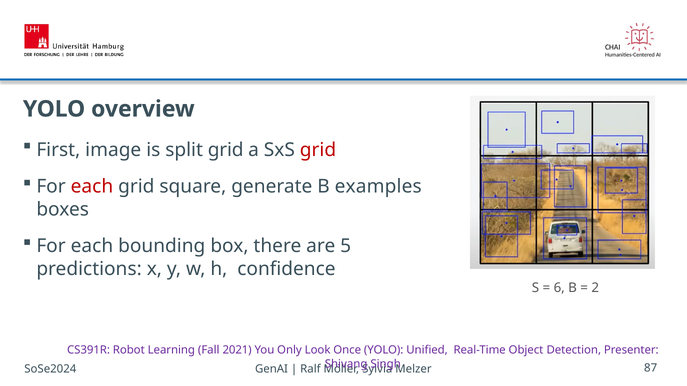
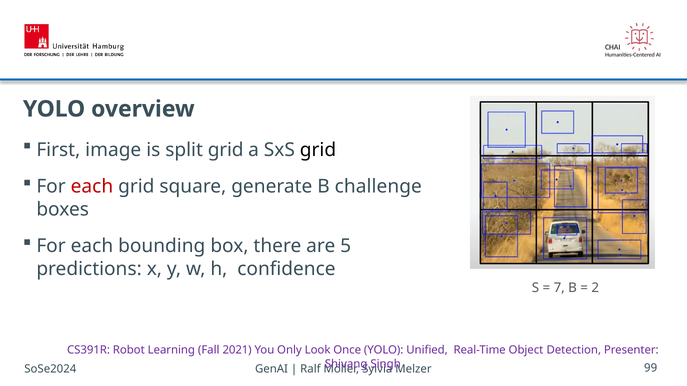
grid at (318, 150) colour: red -> black
examples: examples -> challenge
6: 6 -> 7
87: 87 -> 99
